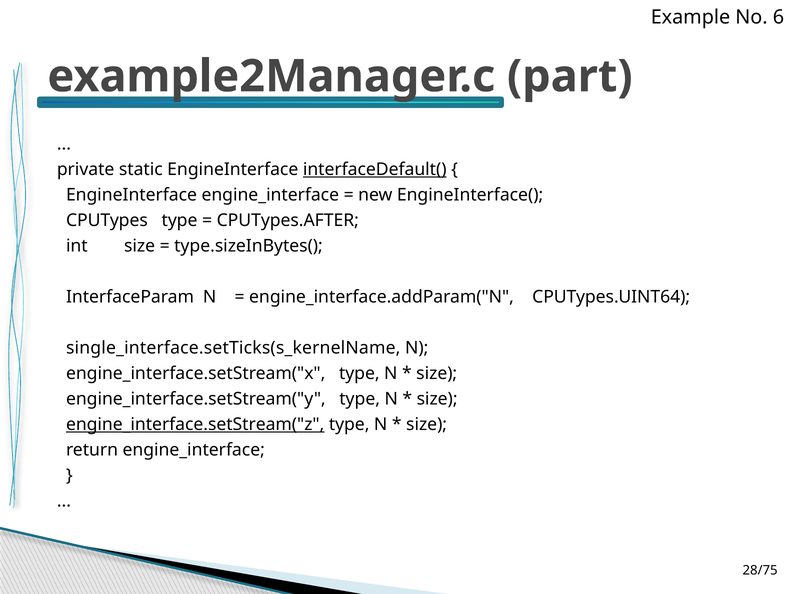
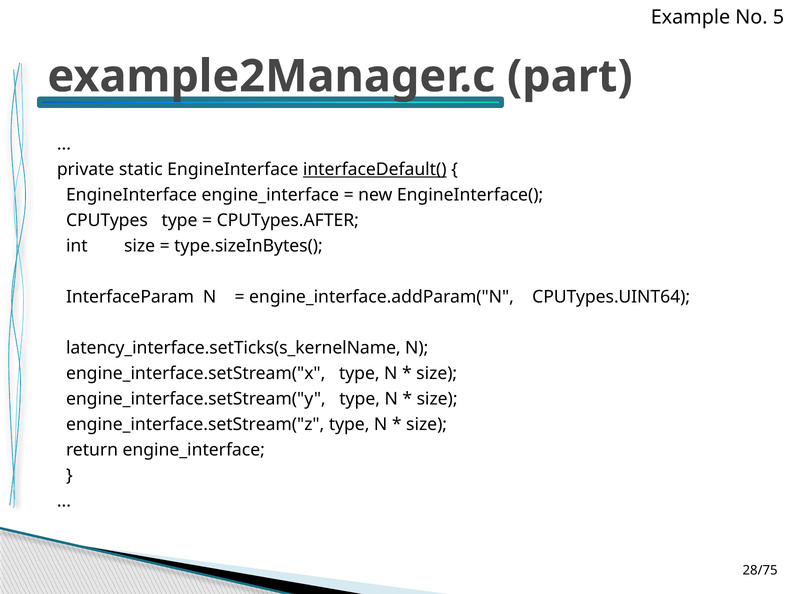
6: 6 -> 5
single_interface.setTicks(s_kernelName: single_interface.setTicks(s_kernelName -> latency_interface.setTicks(s_kernelName
engine_interface.setStream("z underline: present -> none
